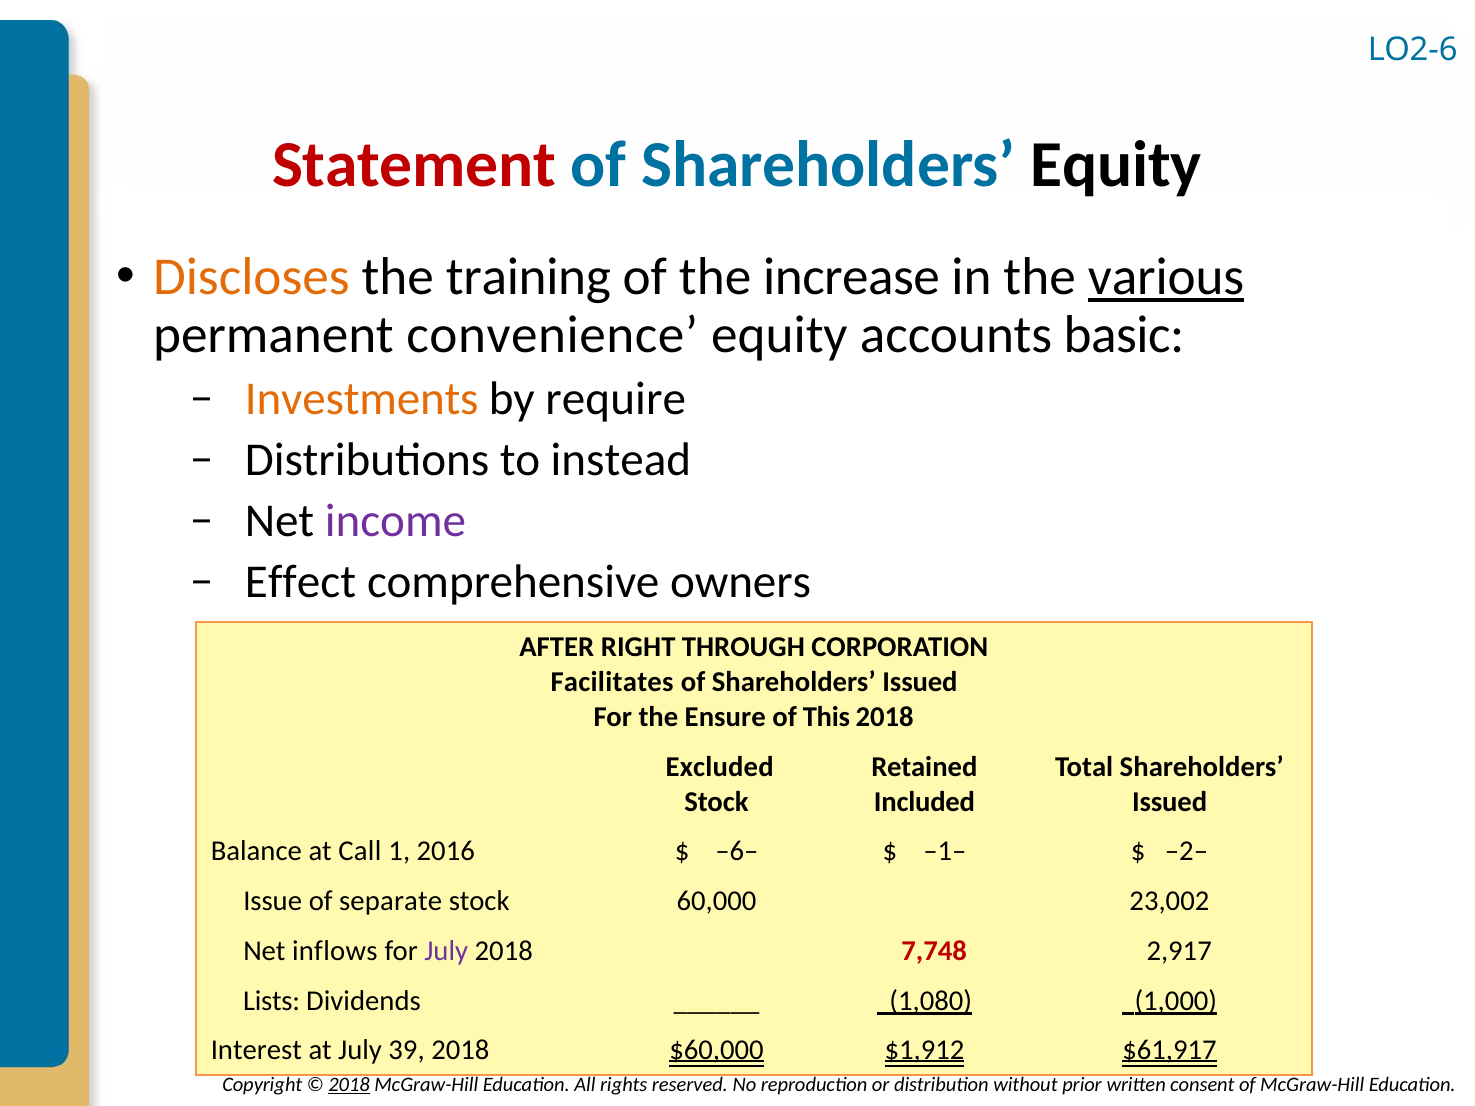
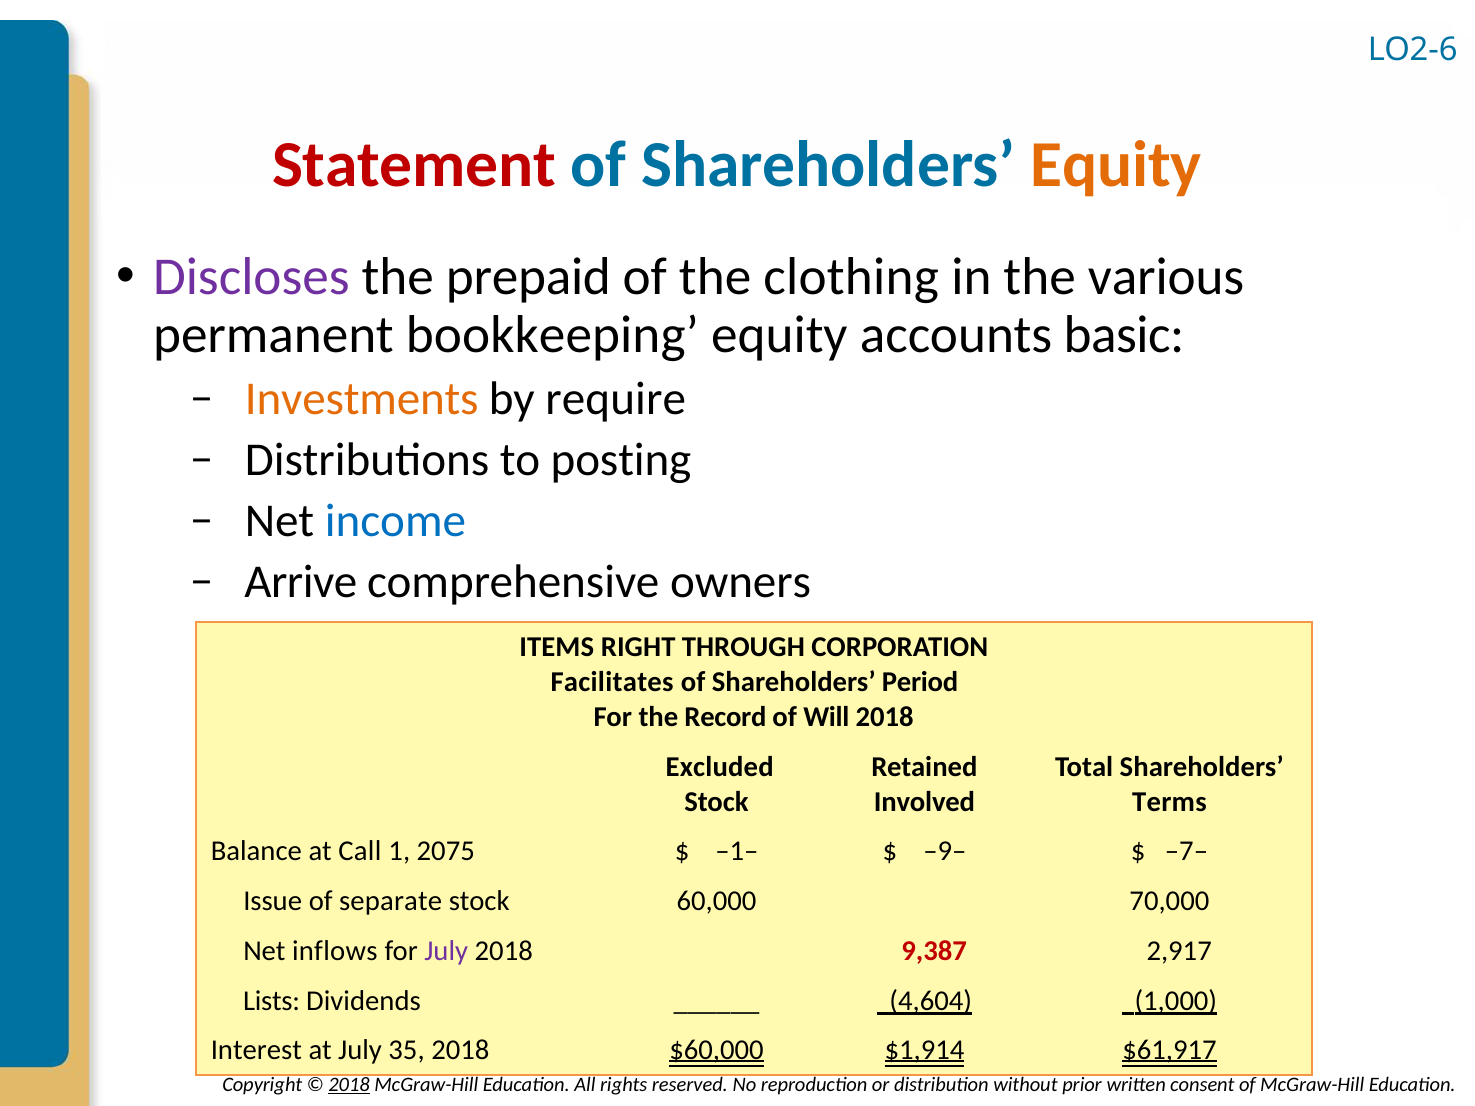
Equity at (1116, 165) colour: black -> orange
Discloses colour: orange -> purple
training: training -> prepaid
increase: increase -> clothing
various underline: present -> none
convenience: convenience -> bookkeeping
instead: instead -> posting
income colour: purple -> blue
Effect: Effect -> Arrive
AFTER: AFTER -> ITEMS
of Shareholders Issued: Issued -> Period
Ensure: Ensure -> Record
This: This -> Will
Included: Included -> Involved
Issued at (1170, 802): Issued -> Terms
2016: 2016 -> 2075
–6–: –6– -> –1–
–1–: –1– -> –9–
–2–: –2– -> –7–
23,002: 23,002 -> 70,000
7,748: 7,748 -> 9,387
1,080: 1,080 -> 4,604
39: 39 -> 35
$1,912: $1,912 -> $1,914
